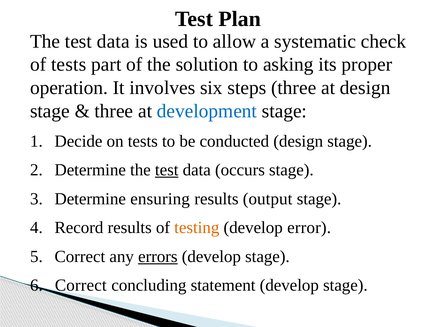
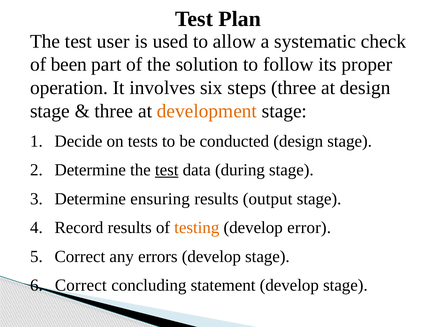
data at (113, 41): data -> user
of tests: tests -> been
asking: asking -> follow
development colour: blue -> orange
occurs: occurs -> during
errors underline: present -> none
